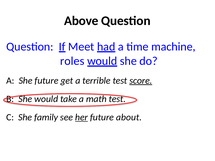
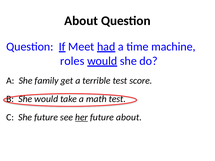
Above at (81, 21): Above -> About
She future: future -> family
score underline: present -> none
She family: family -> future
